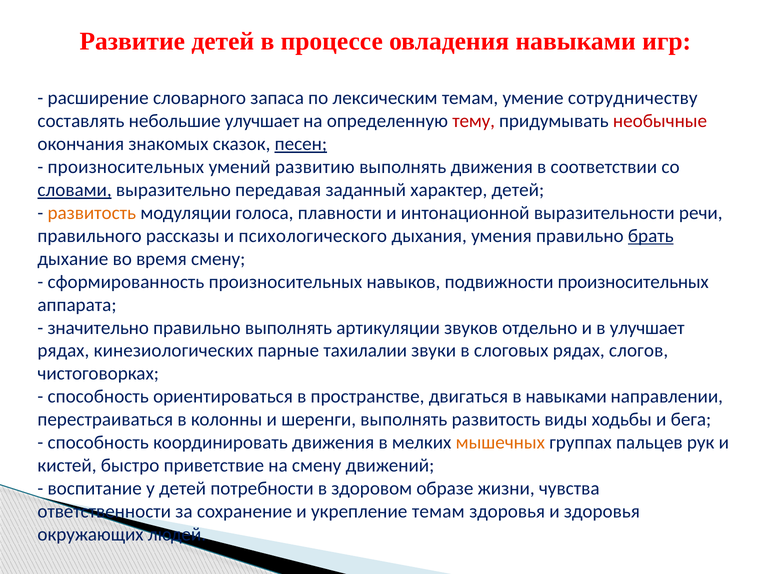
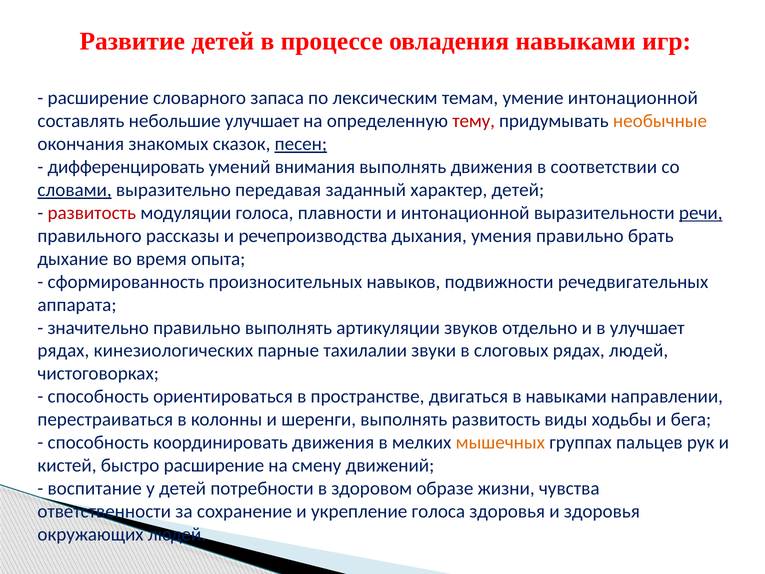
умение сотрудничеству: сотрудничеству -> интонационной
необычные colour: red -> orange
произносительных at (126, 167): произносительных -> дифференцировать
развитию: развитию -> внимания
развитость at (92, 213) colour: orange -> red
речи underline: none -> present
психологического: психологического -> речепроизводства
брать underline: present -> none
время смену: смену -> опыта
подвижности произносительных: произносительных -> речедвигательных
рядах слогов: слогов -> людей
быстро приветствие: приветствие -> расширение
укрепление темам: темам -> голоса
